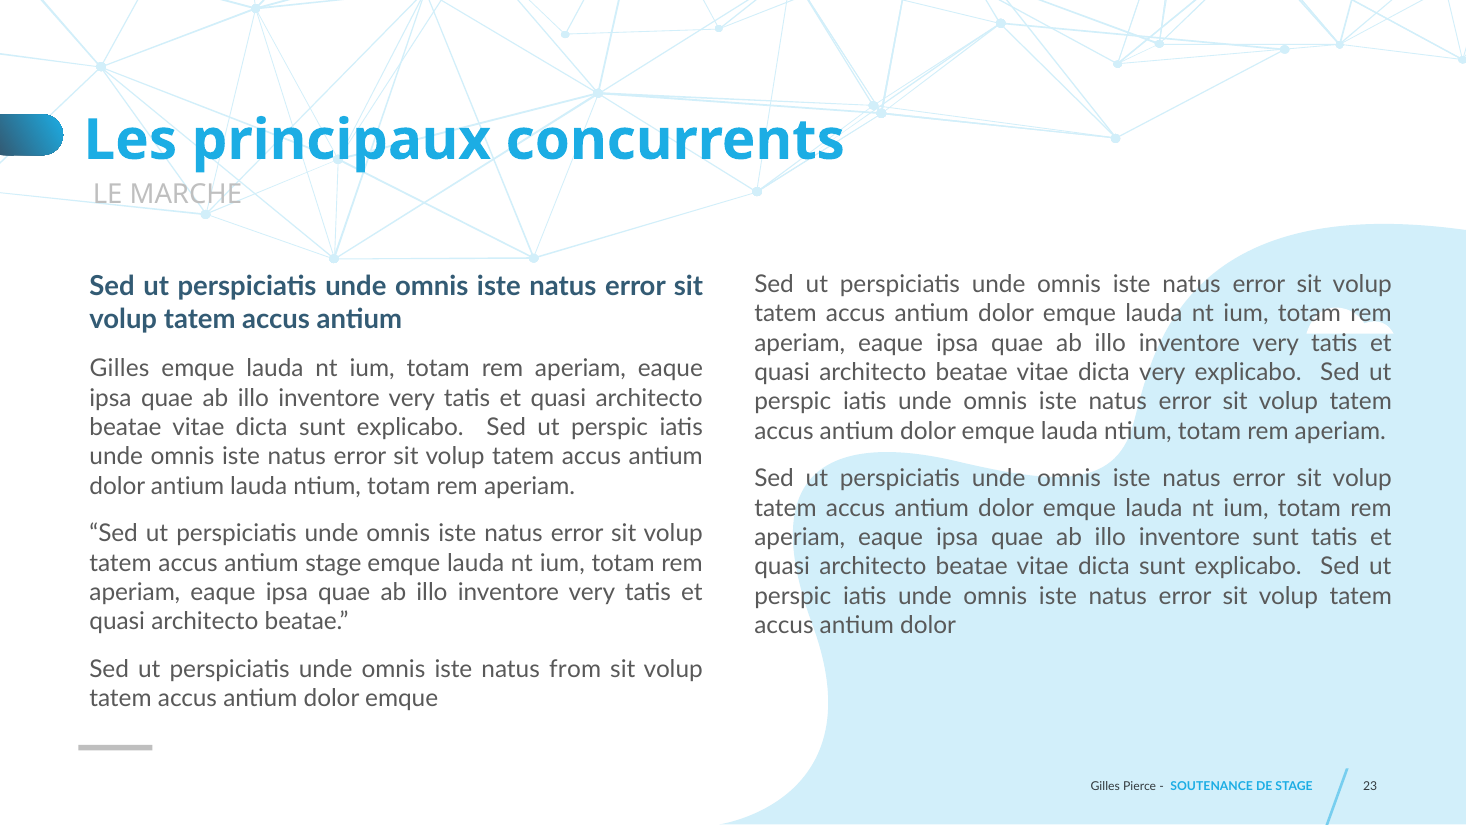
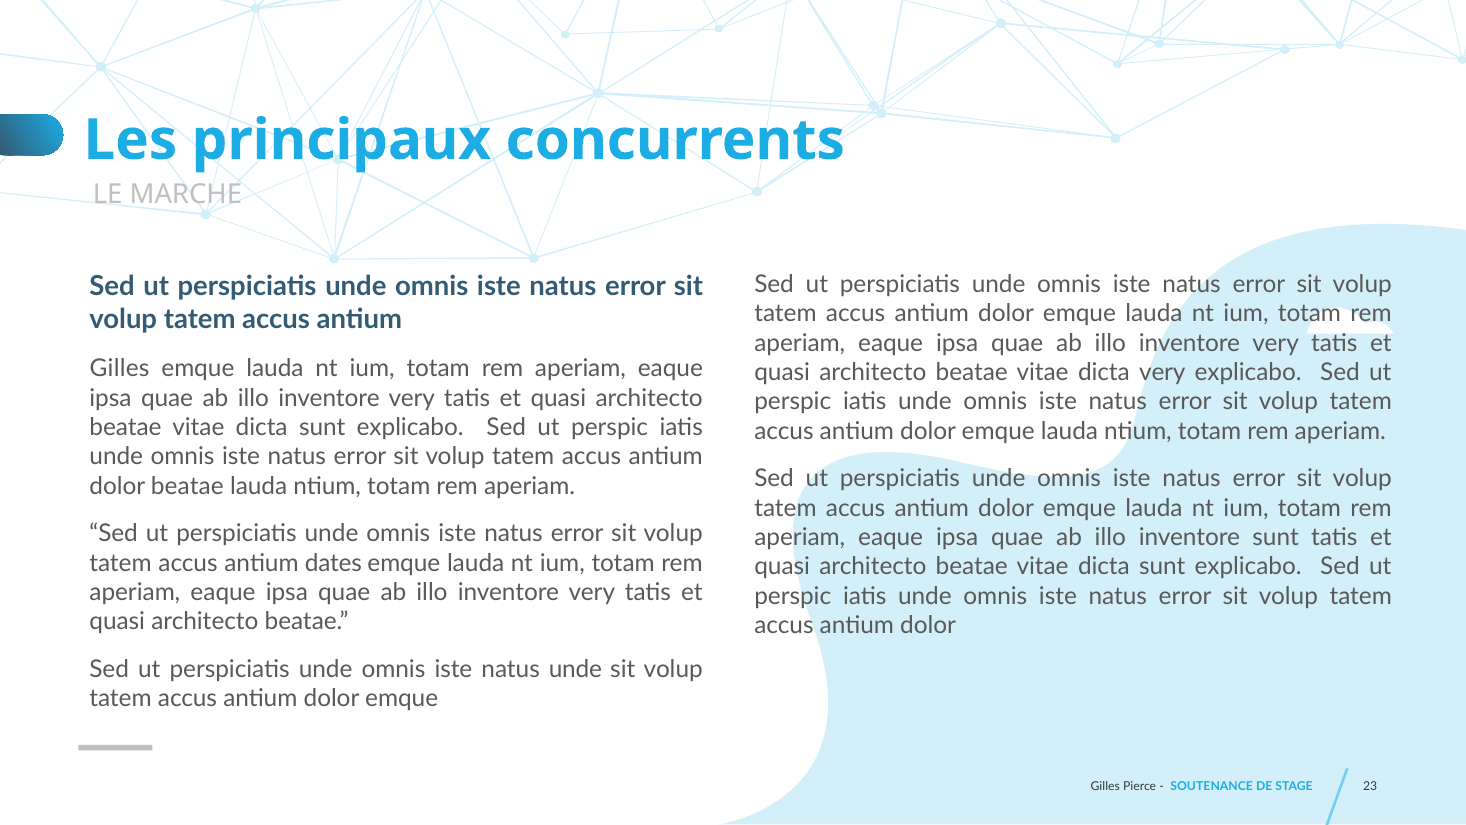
dolor antium: antium -> beatae
antium stage: stage -> dates
natus from: from -> unde
